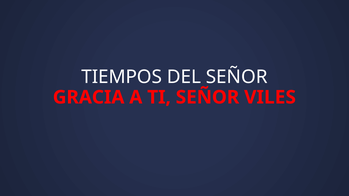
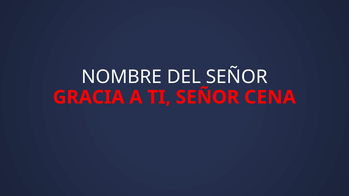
TIEMPOS: TIEMPOS -> NOMBRE
VILES: VILES -> CENA
